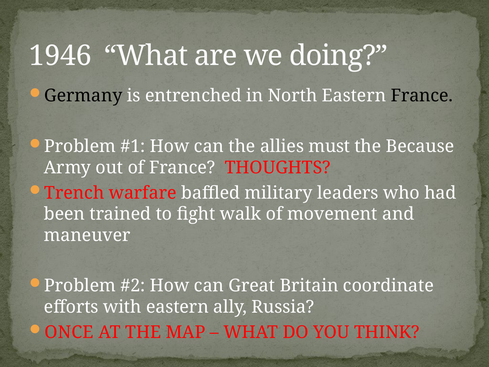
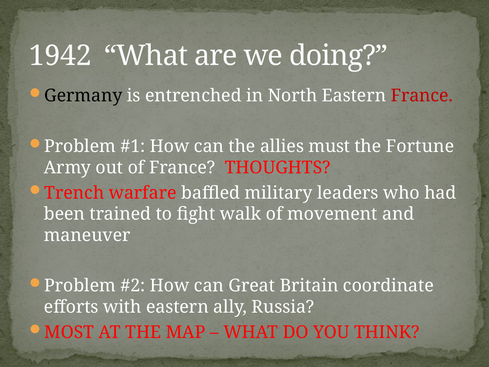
1946: 1946 -> 1942
France at (422, 96) colour: black -> red
Because: Because -> Fortune
ONCE: ONCE -> MOST
